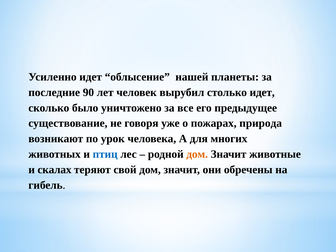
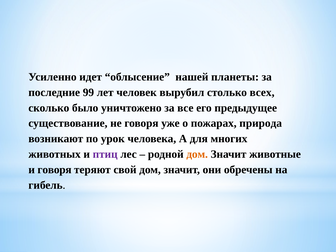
90: 90 -> 99
столько идет: идет -> всех
птиц colour: blue -> purple
и скалах: скалах -> говоря
